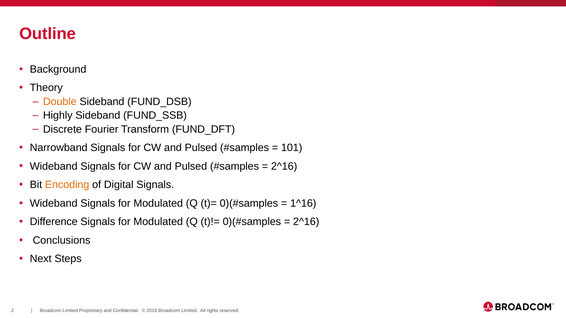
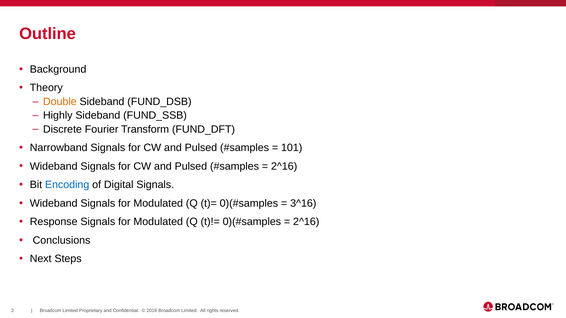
Encoding colour: orange -> blue
1^16: 1^16 -> 3^16
Difference: Difference -> Response
